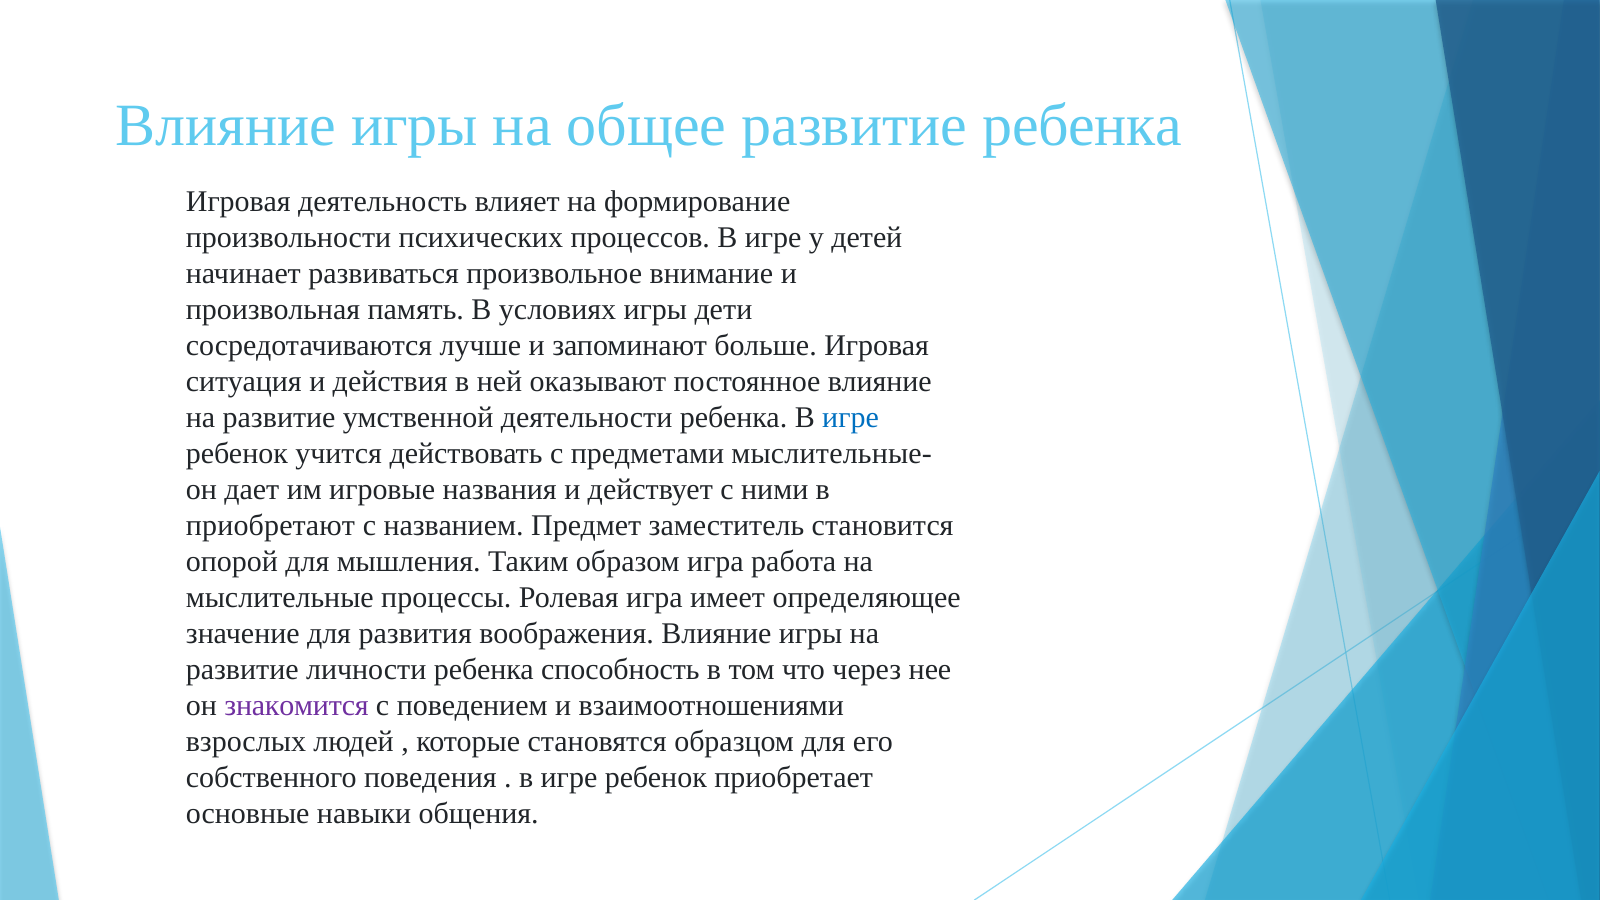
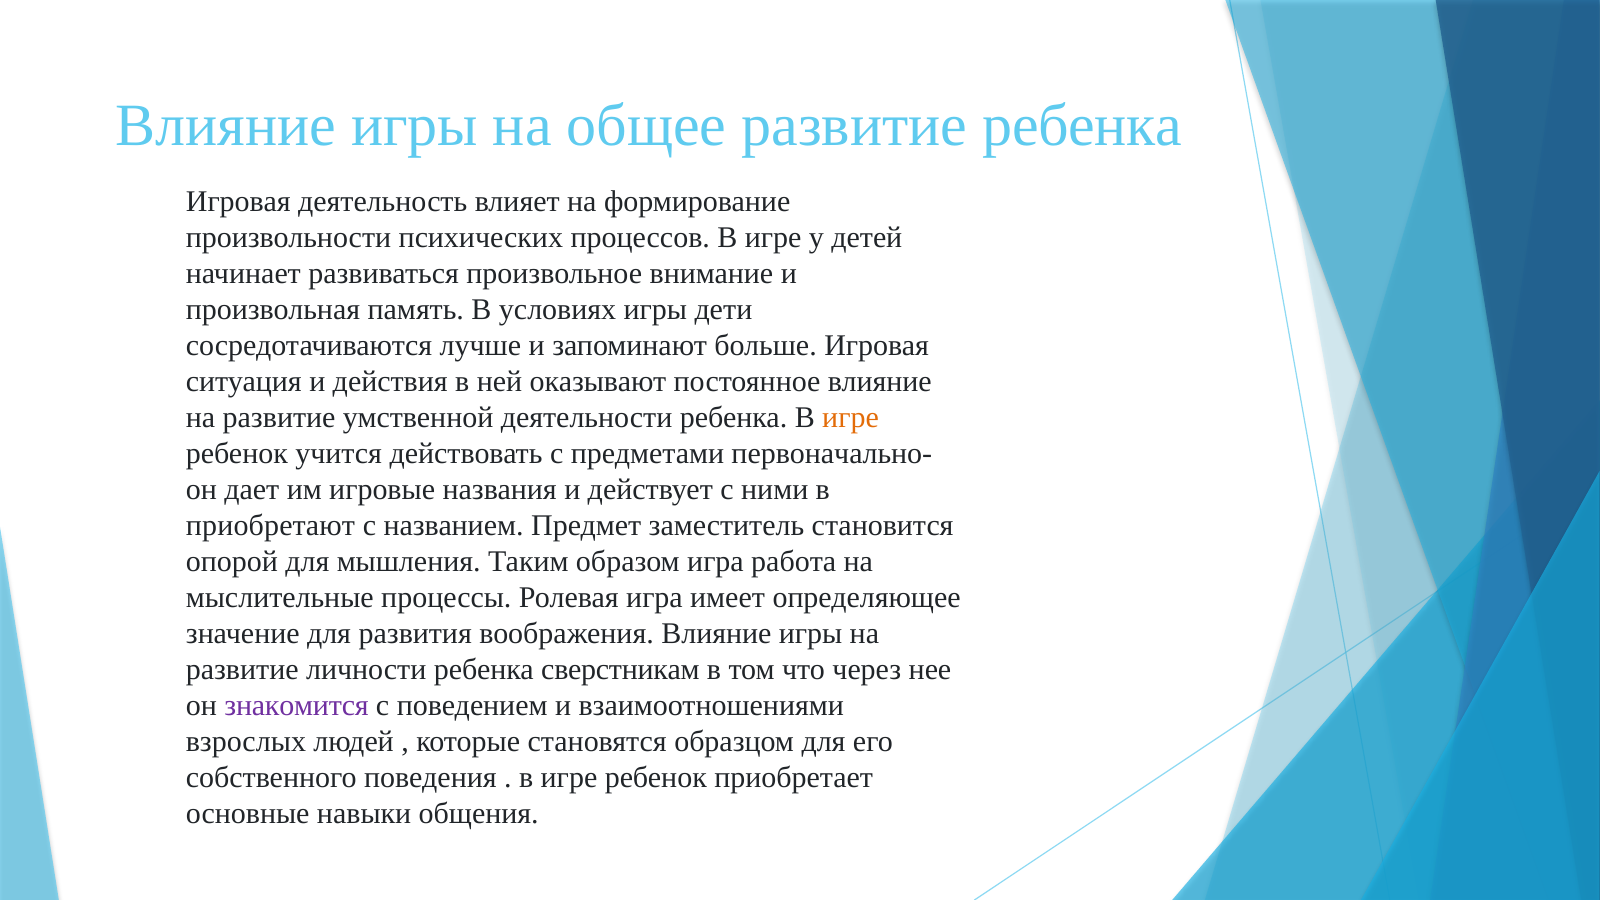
игре at (851, 417) colour: blue -> orange
мыслительные-: мыслительные- -> первоначально-
способность: способность -> сверстникам
